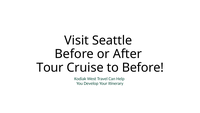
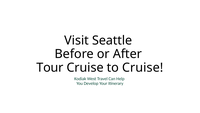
to Before: Before -> Cruise
